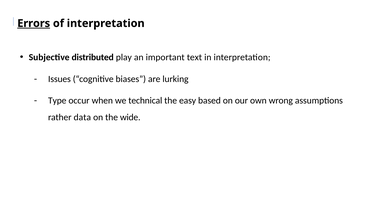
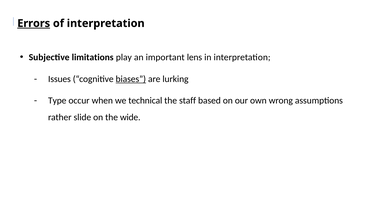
distributed: distributed -> limitations
text: text -> lens
biases underline: none -> present
easy: easy -> staff
data: data -> slide
